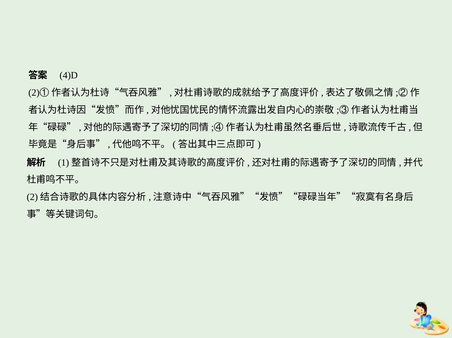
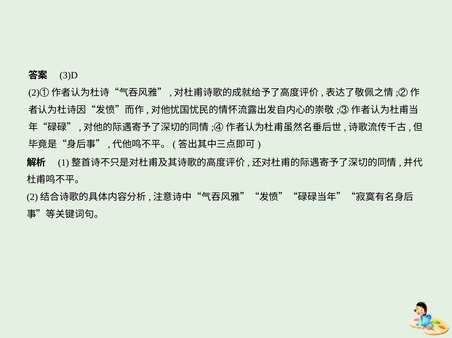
4)D: 4)D -> 3)D
